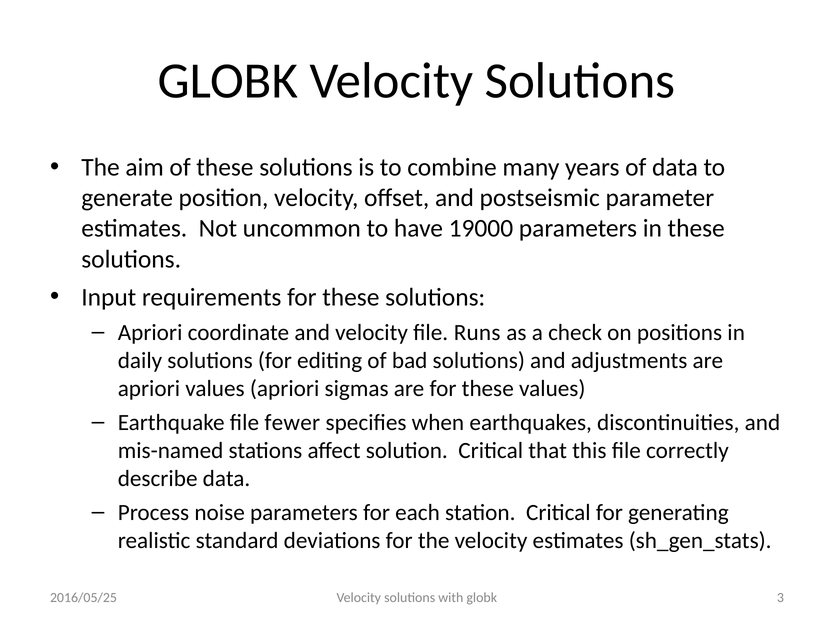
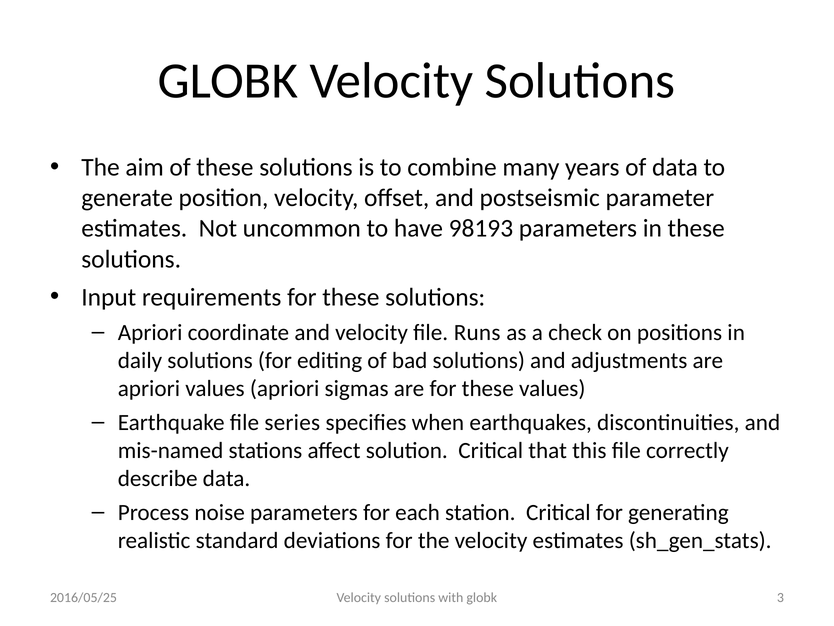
19000: 19000 -> 98193
fewer: fewer -> series
